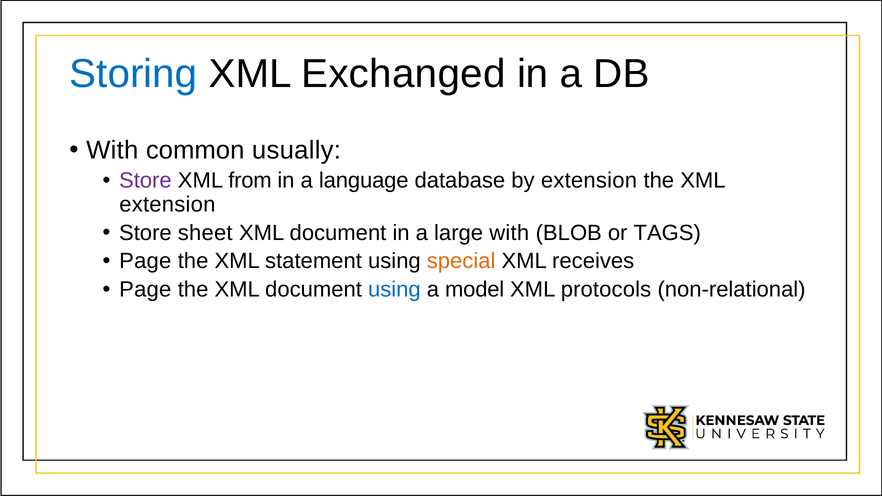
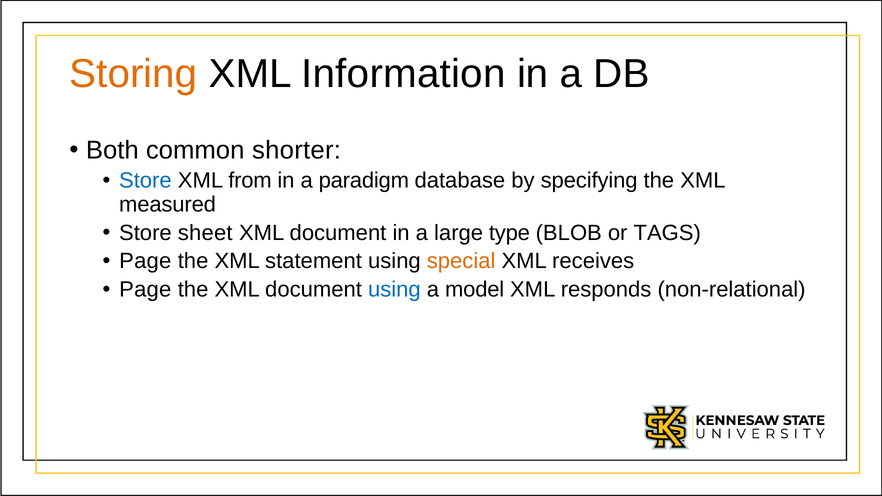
Storing colour: blue -> orange
Exchanged: Exchanged -> Information
With at (112, 150): With -> Both
usually: usually -> shorter
Store at (145, 181) colour: purple -> blue
language: language -> paradigm
by extension: extension -> specifying
extension at (167, 204): extension -> measured
large with: with -> type
protocols: protocols -> responds
